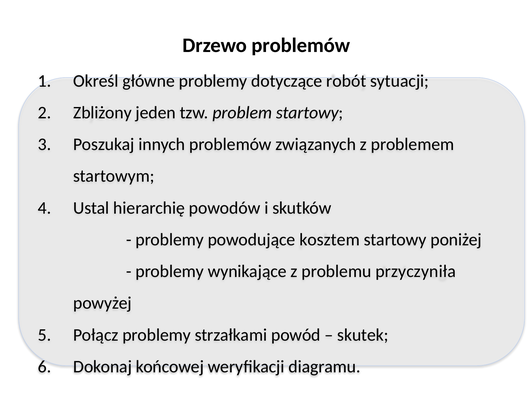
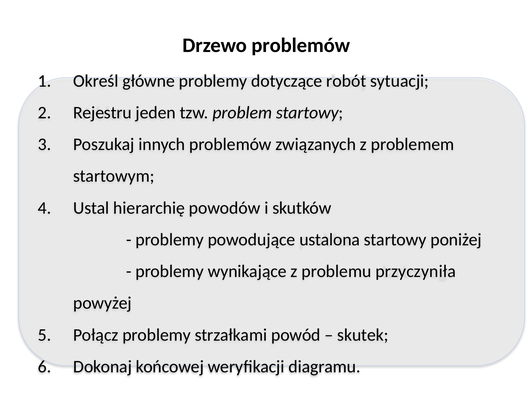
Zbliżony: Zbliżony -> Rejestru
kosztem: kosztem -> ustalona
